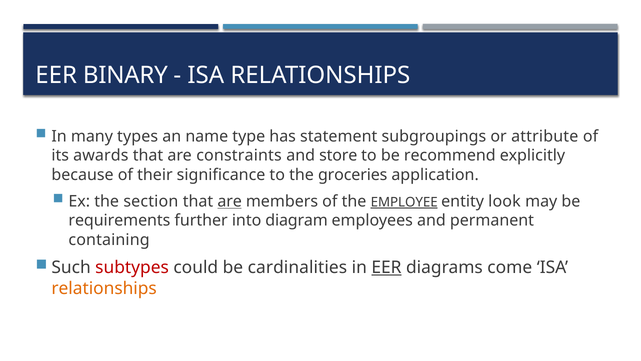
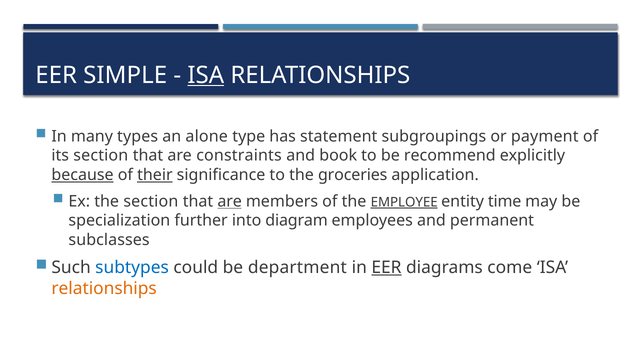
BINARY: BINARY -> SIMPLE
ISA at (206, 75) underline: none -> present
name: name -> alone
attribute: attribute -> payment
its awards: awards -> section
store: store -> book
because underline: none -> present
their underline: none -> present
look: look -> time
requirements: requirements -> specialization
containing: containing -> subclasses
subtypes colour: red -> blue
cardinalities: cardinalities -> department
